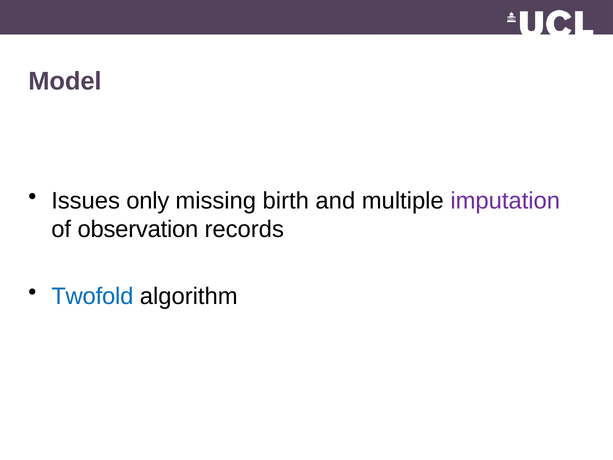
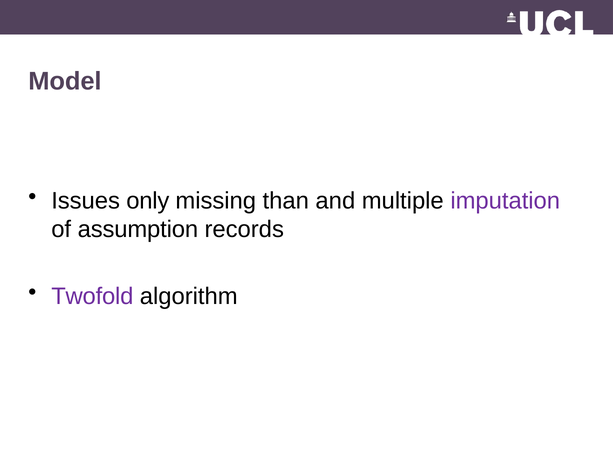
birth: birth -> than
observation: observation -> assumption
Twofold colour: blue -> purple
